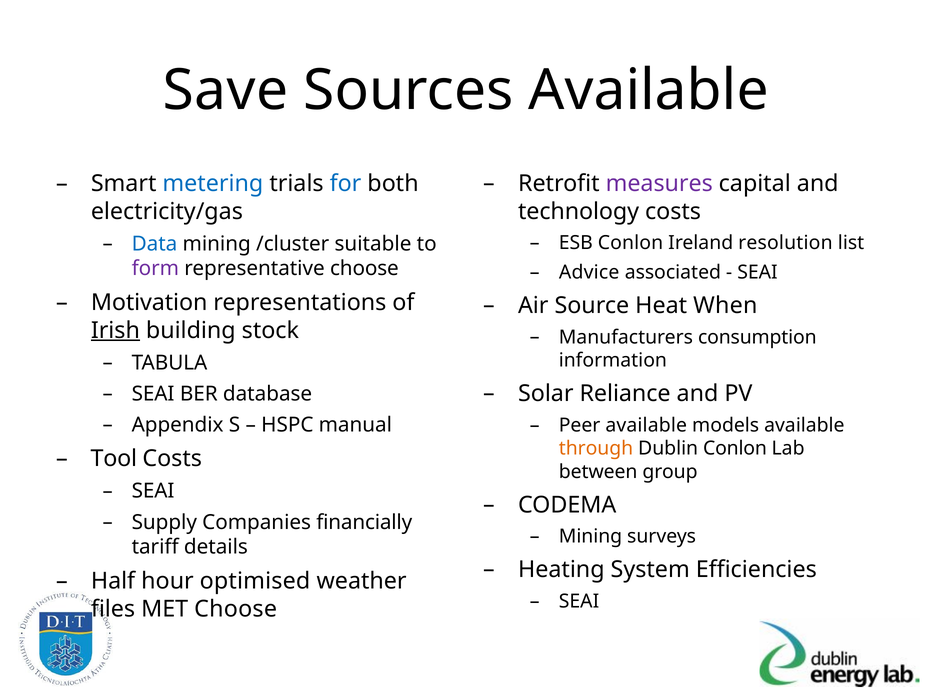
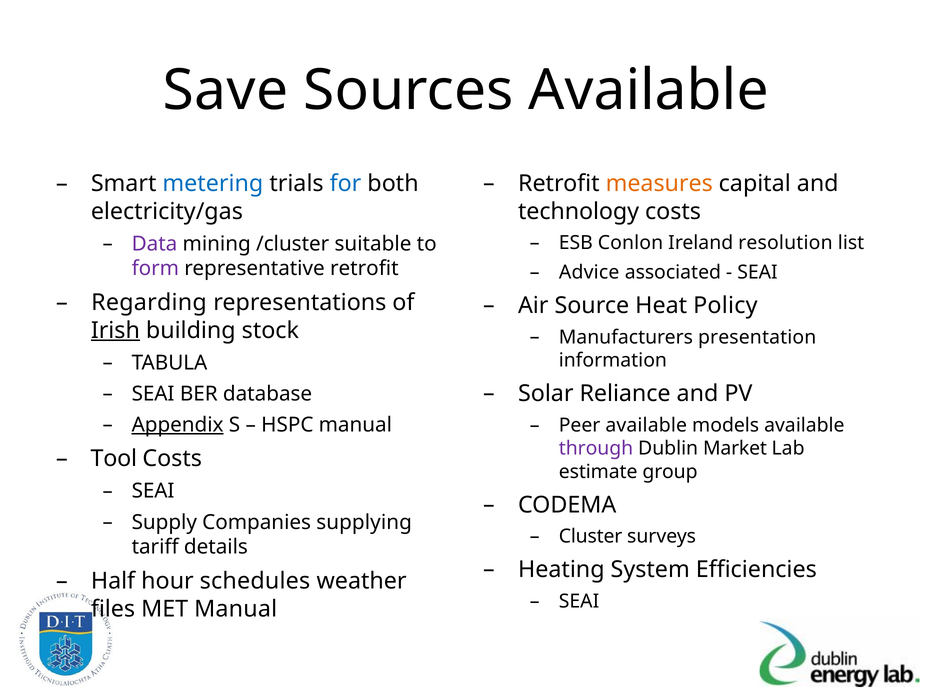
measures colour: purple -> orange
Data colour: blue -> purple
representative choose: choose -> retrofit
Motivation: Motivation -> Regarding
When: When -> Policy
consumption: consumption -> presentation
Appendix underline: none -> present
through colour: orange -> purple
Dublin Conlon: Conlon -> Market
between: between -> estimate
financially: financially -> supplying
Mining at (590, 536): Mining -> Cluster
optimised: optimised -> schedules
MET Choose: Choose -> Manual
